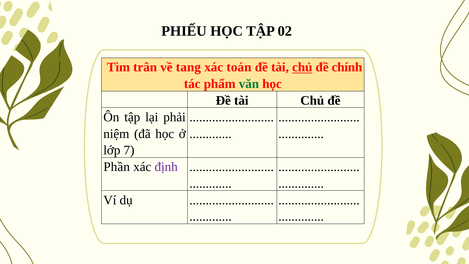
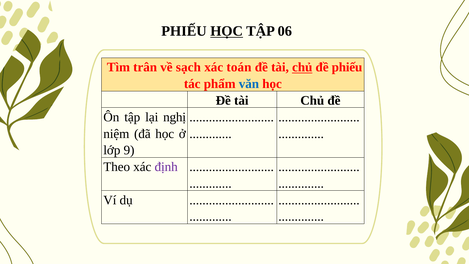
HỌC at (227, 31) underline: none -> present
02: 02 -> 06
tang: tang -> sạch
đề chính: chính -> phiếu
văn colour: green -> blue
phải: phải -> nghị
7: 7 -> 9
Phần: Phần -> Theo
